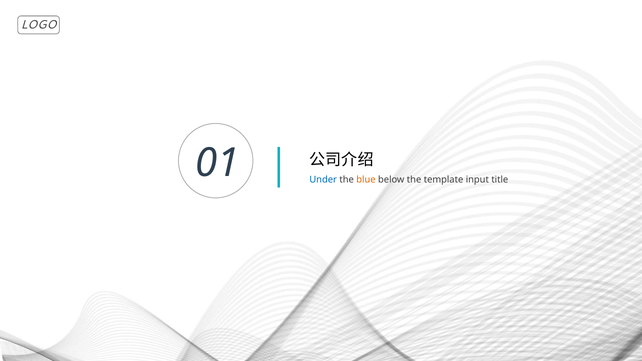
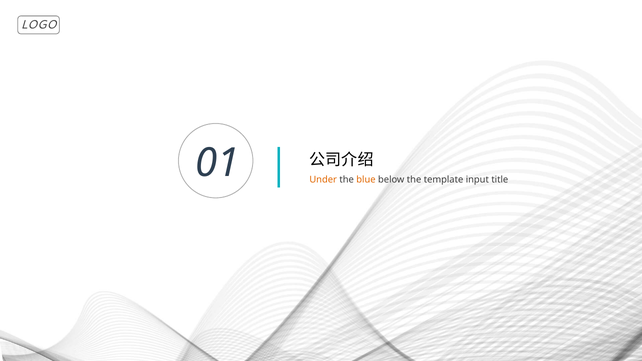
Under colour: blue -> orange
